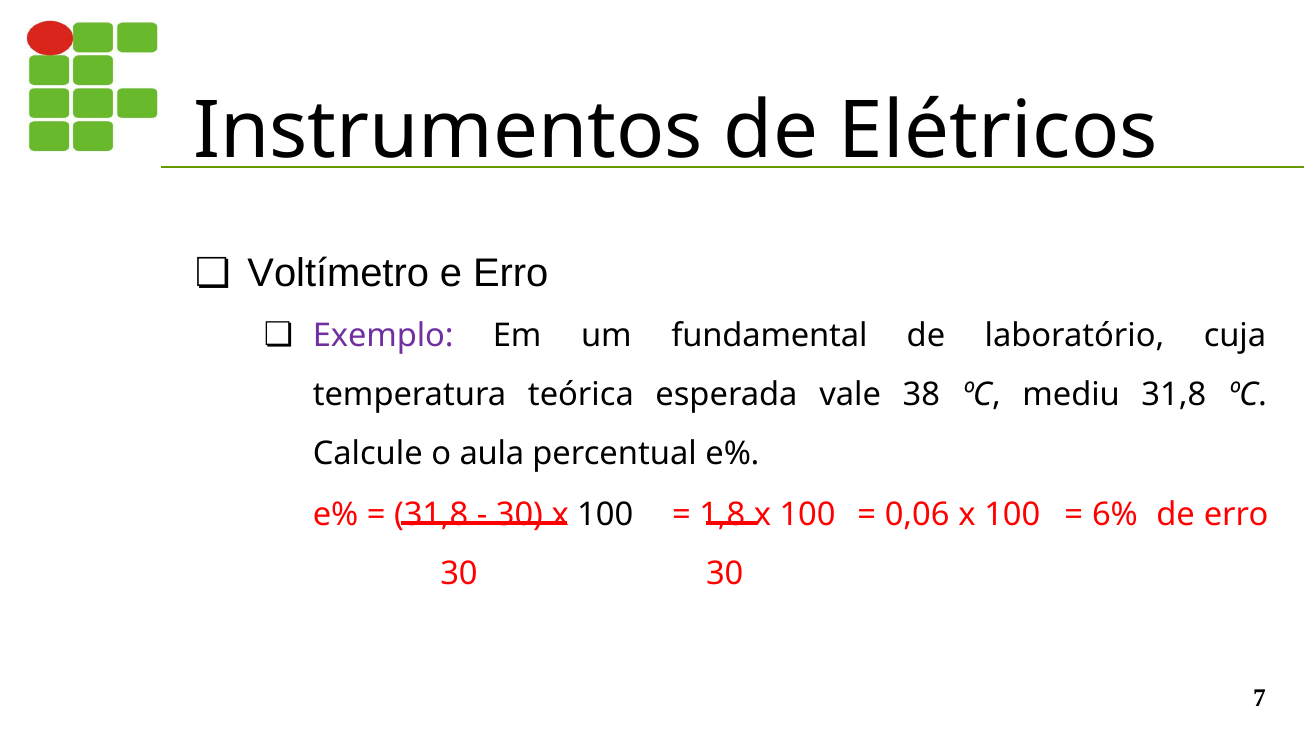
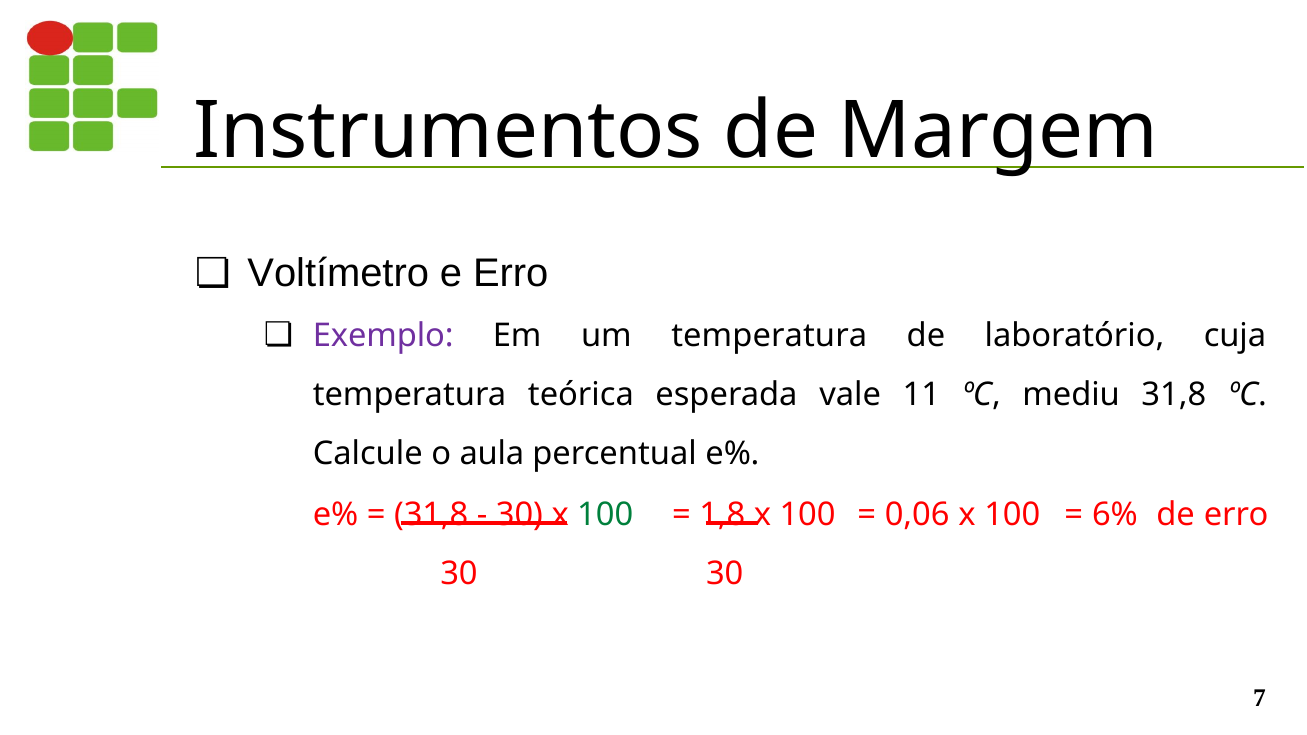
Elétricos: Elétricos -> Margem
um fundamental: fundamental -> temperatura
38: 38 -> 11
100 at (605, 515) colour: black -> green
